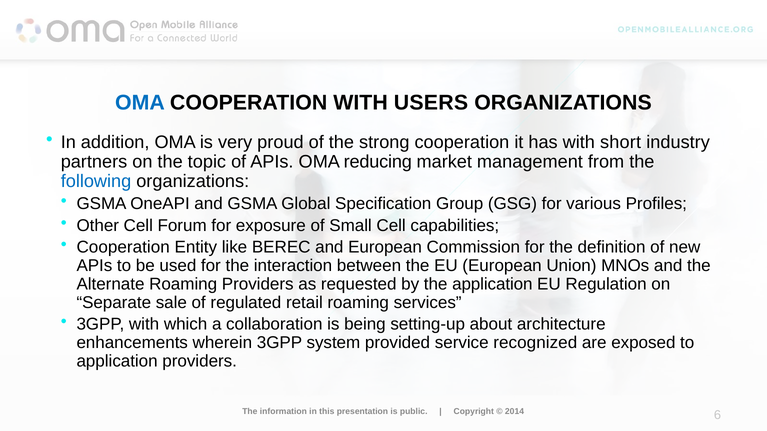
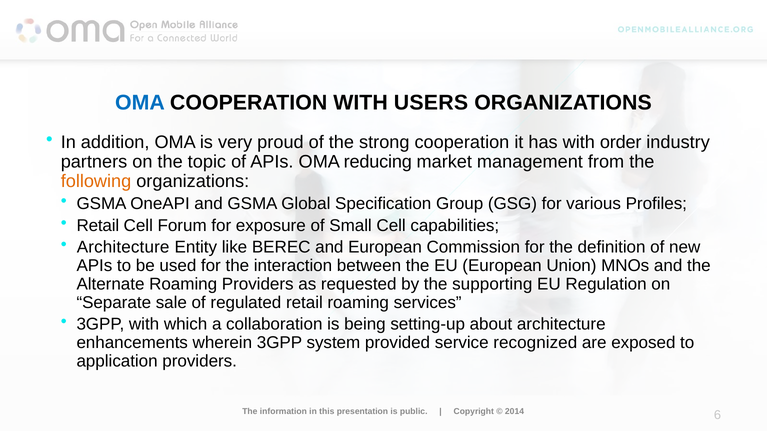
short: short -> order
following colour: blue -> orange
Other at (98, 226): Other -> Retail
Cooperation at (123, 248): Cooperation -> Architecture
the application: application -> supporting
